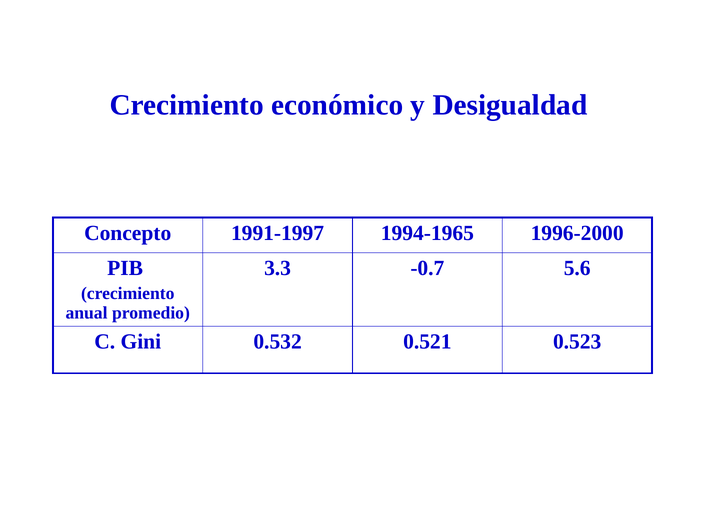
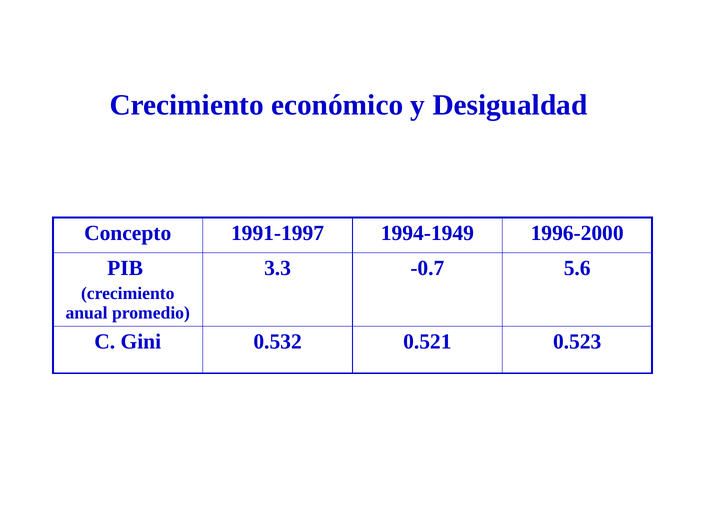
1994-1965: 1994-1965 -> 1994-1949
